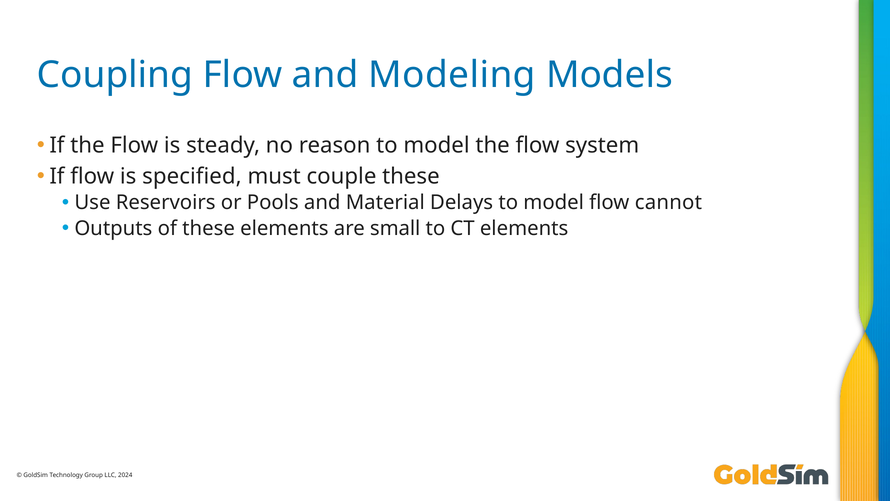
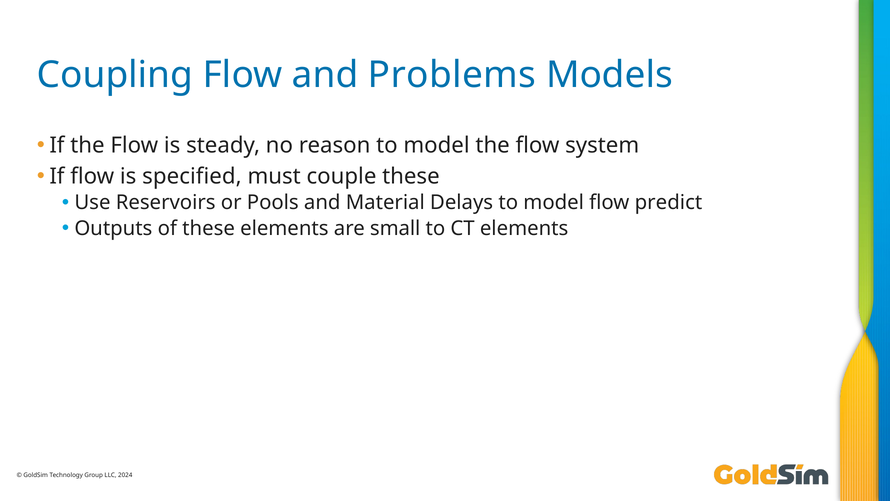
Modeling: Modeling -> Problems
cannot: cannot -> predict
